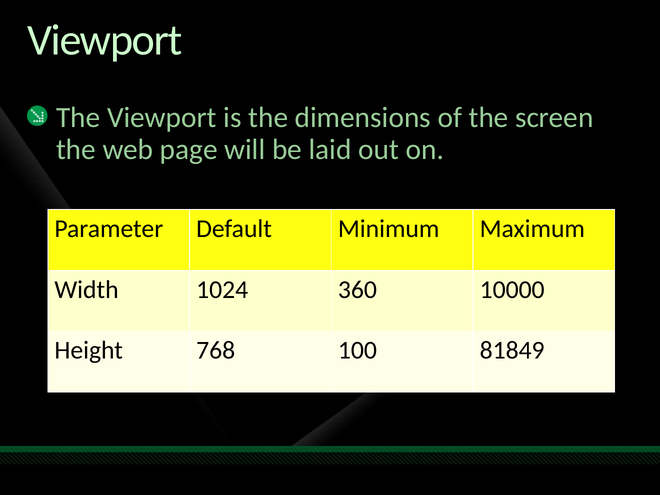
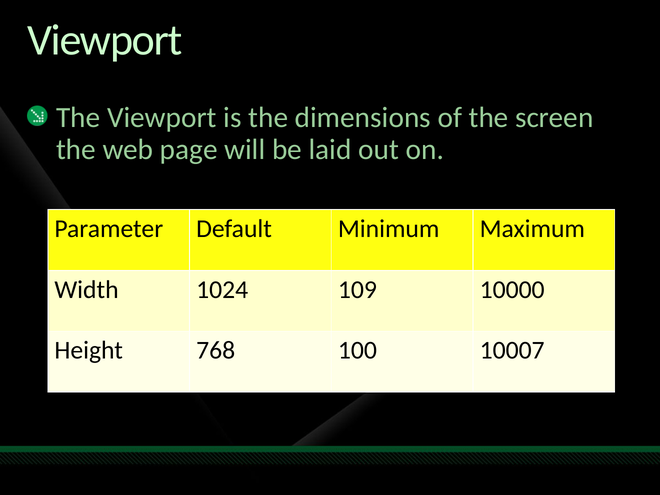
360: 360 -> 109
81849: 81849 -> 10007
